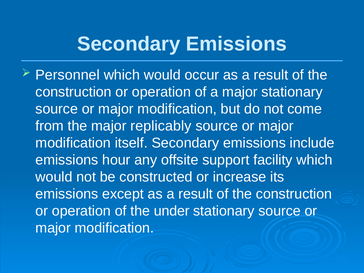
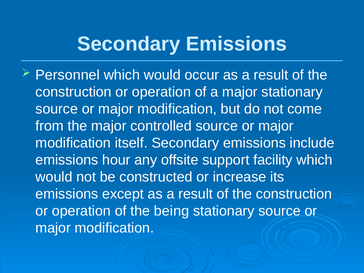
replicably: replicably -> controlled
under: under -> being
